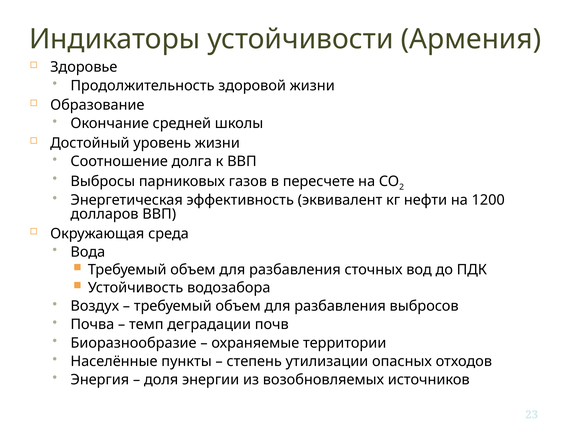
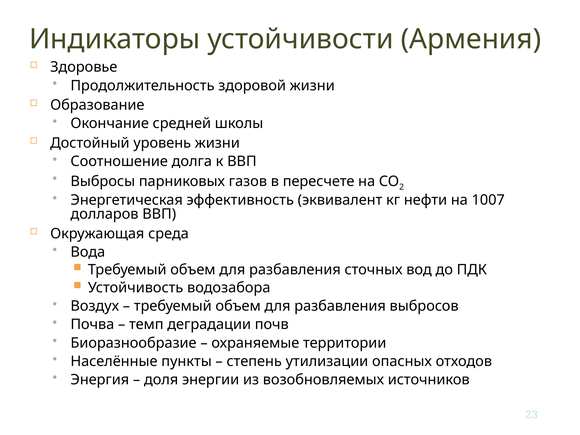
1200: 1200 -> 1007
